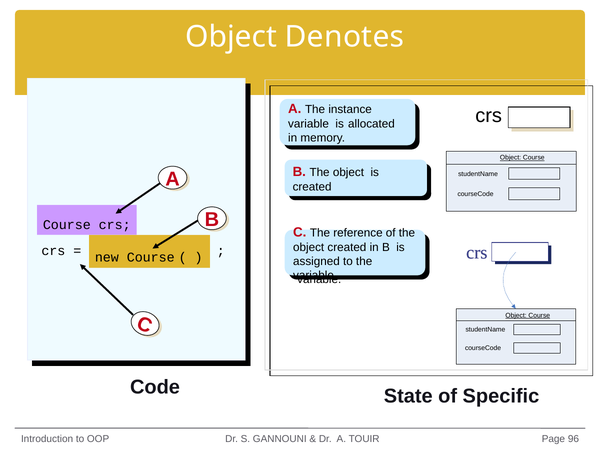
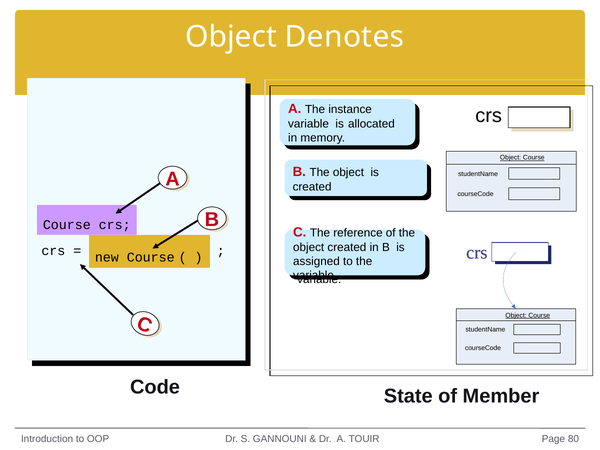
Specific: Specific -> Member
96: 96 -> 80
